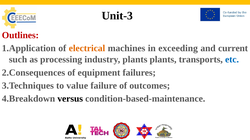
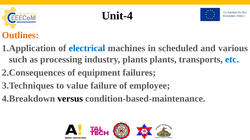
Unit-3: Unit-3 -> Unit-4
Outlines colour: red -> orange
electrical colour: orange -> blue
exceeding: exceeding -> scheduled
current: current -> various
outcomes: outcomes -> employee
